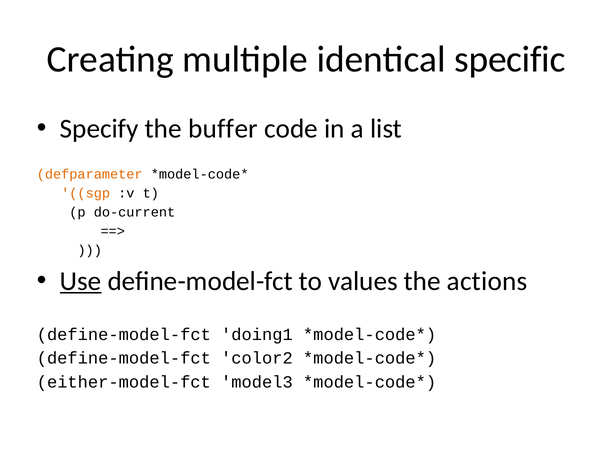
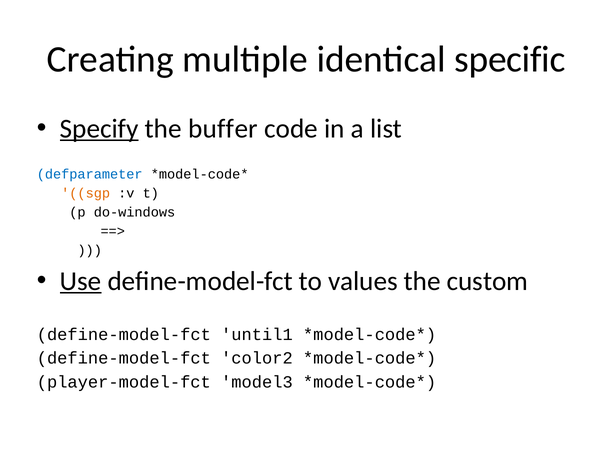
Specify underline: none -> present
defparameter colour: orange -> blue
do-current: do-current -> do-windows
actions: actions -> custom
doing1: doing1 -> until1
either-model-fct: either-model-fct -> player-model-fct
